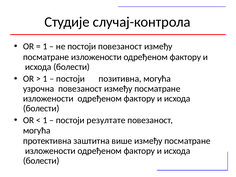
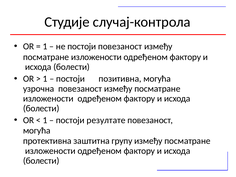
више: више -> групу
